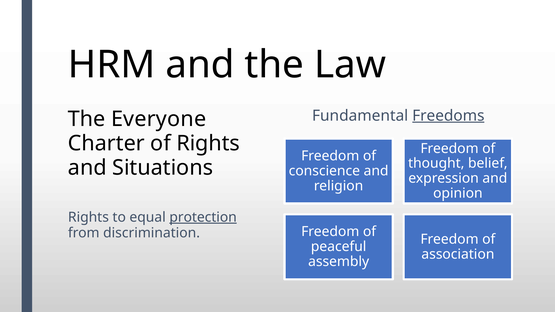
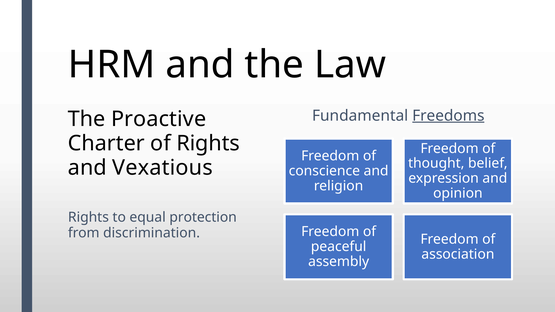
Everyone: Everyone -> Proactive
Situations: Situations -> Vexatious
protection underline: present -> none
